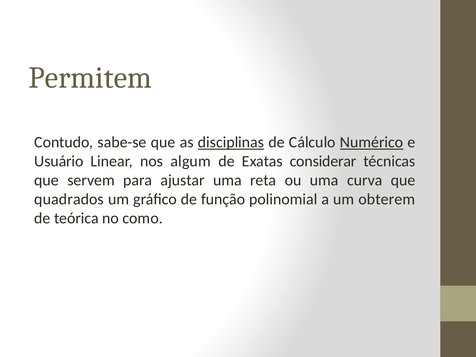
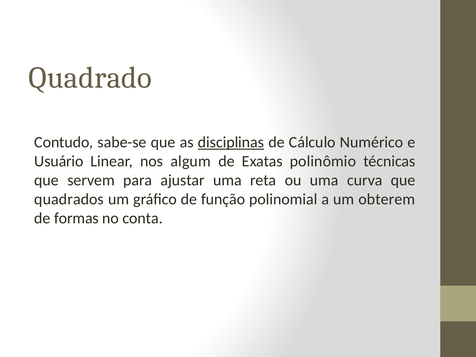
Permitem: Permitem -> Quadrado
Numérico underline: present -> none
considerar: considerar -> polinômio
teórica: teórica -> formas
como: como -> conta
